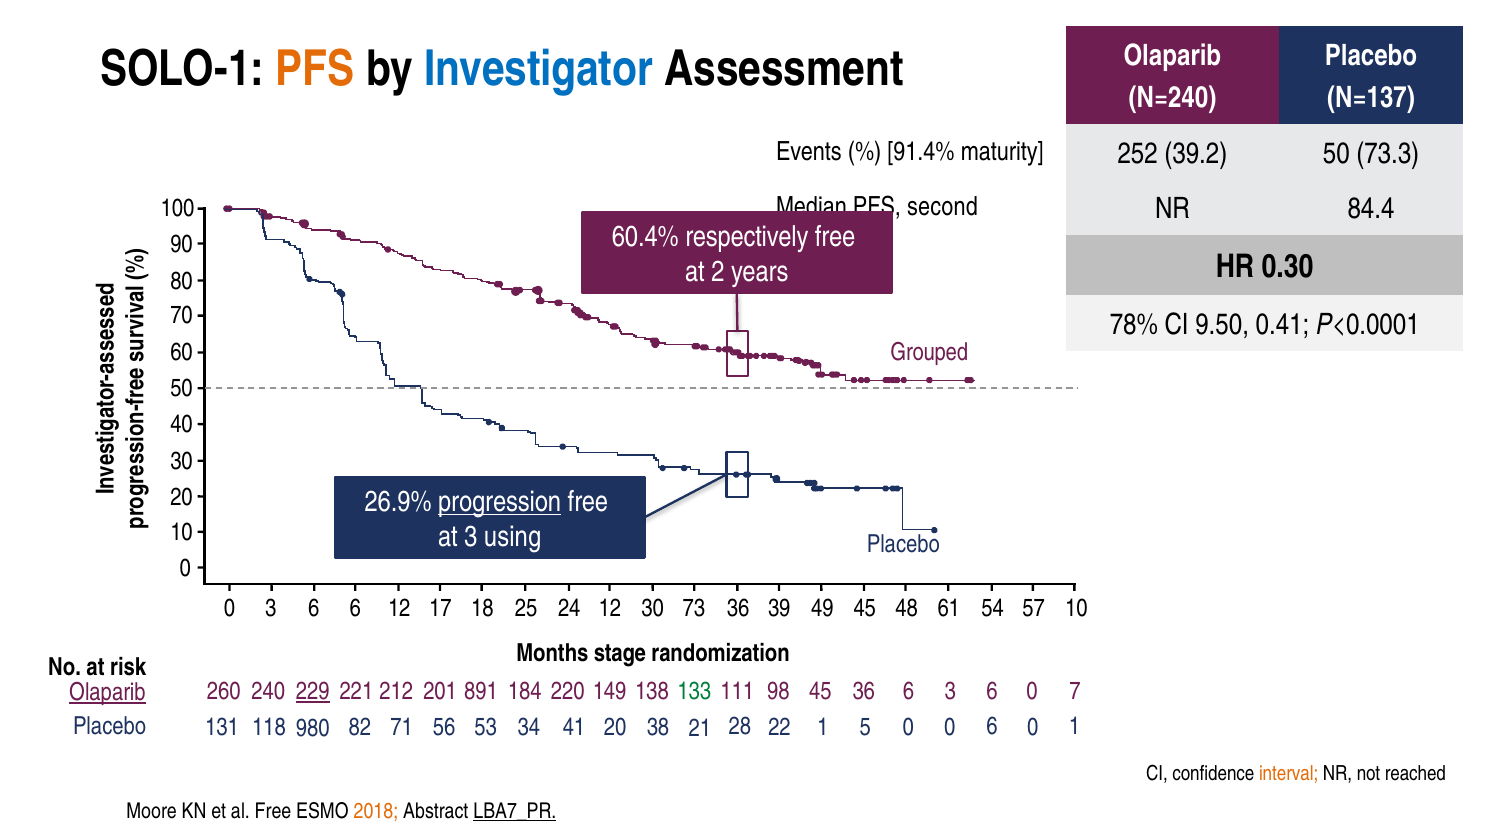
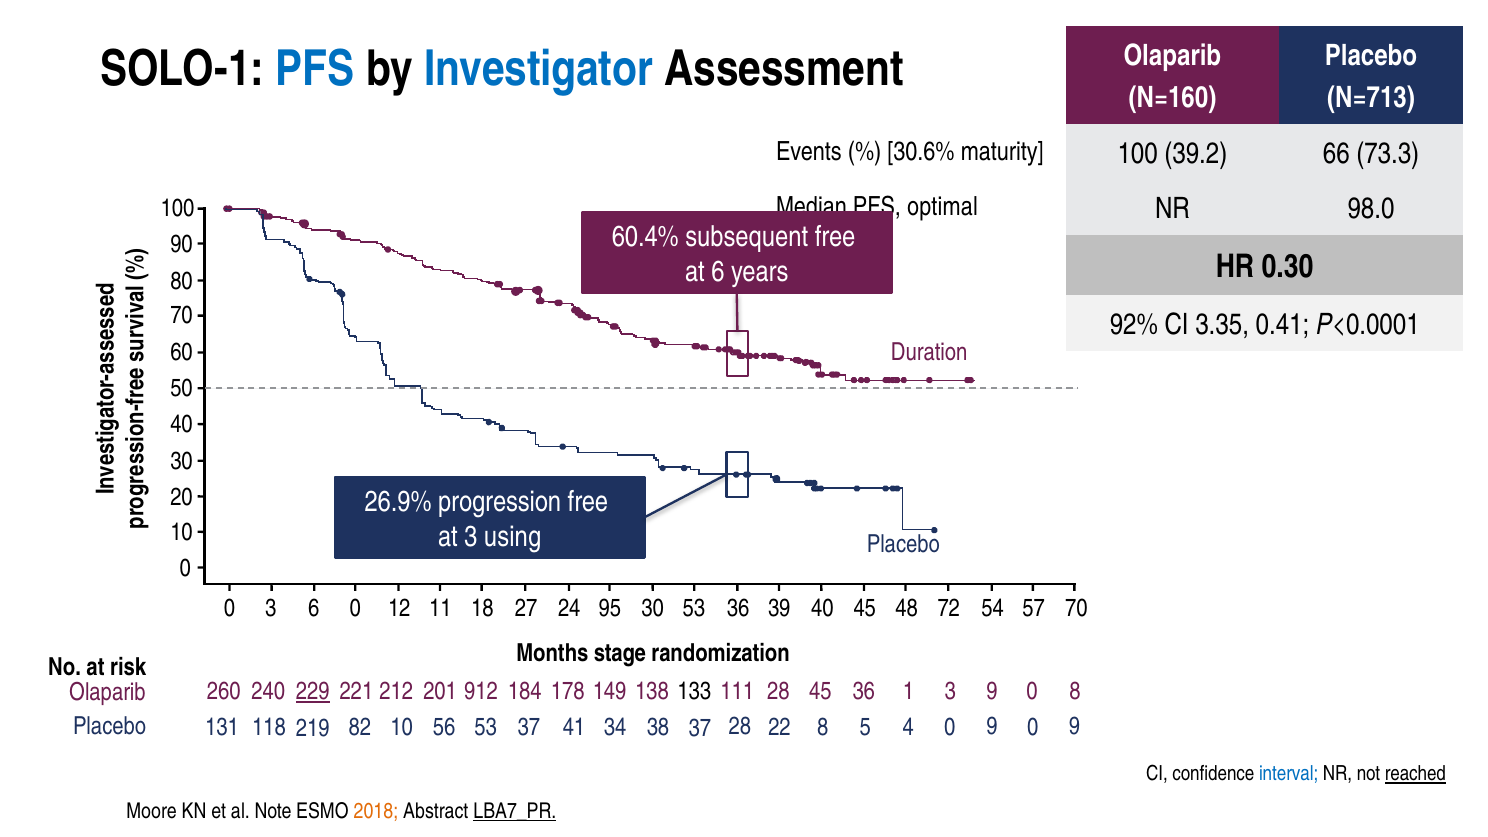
PFS at (315, 69) colour: orange -> blue
N=240: N=240 -> N=160
N=137: N=137 -> N=713
91.4%: 91.4% -> 30.6%
maturity 252: 252 -> 100
39.2 50: 50 -> 66
second: second -> optimal
84.4: 84.4 -> 98.0
respectively: respectively -> subsequent
at 2: 2 -> 6
78%: 78% -> 92%
9.50: 9.50 -> 3.35
Grouped: Grouped -> Duration
progression underline: present -> none
6 6: 6 -> 0
17: 17 -> 11
25: 25 -> 27
24 12: 12 -> 95
30 73: 73 -> 53
39 49: 49 -> 40
61: 61 -> 72
57 10: 10 -> 70
891: 891 -> 912
220: 220 -> 178
133 colour: green -> black
111 98: 98 -> 28
36 6: 6 -> 1
3 6: 6 -> 9
0 7: 7 -> 8
Olaparib at (107, 692) underline: present -> none
980: 980 -> 219
82 71: 71 -> 10
53 34: 34 -> 37
41 20: 20 -> 34
38 21: 21 -> 37
22 1: 1 -> 8
5 0: 0 -> 4
6 at (992, 727): 6 -> 9
1 at (1075, 727): 1 -> 9
interval colour: orange -> blue
reached underline: none -> present
al Free: Free -> Note
